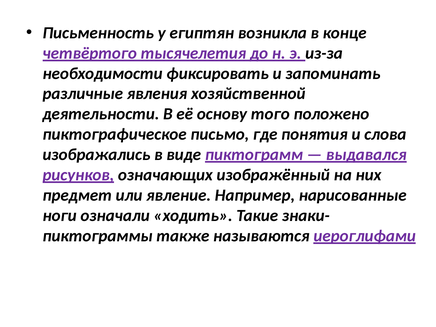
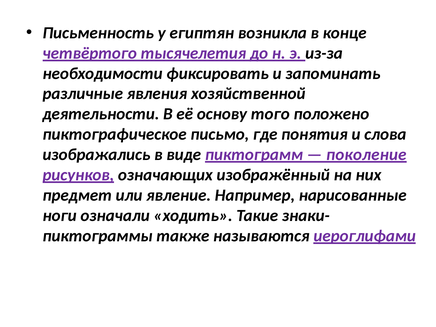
выдавался: выдавался -> поколение
